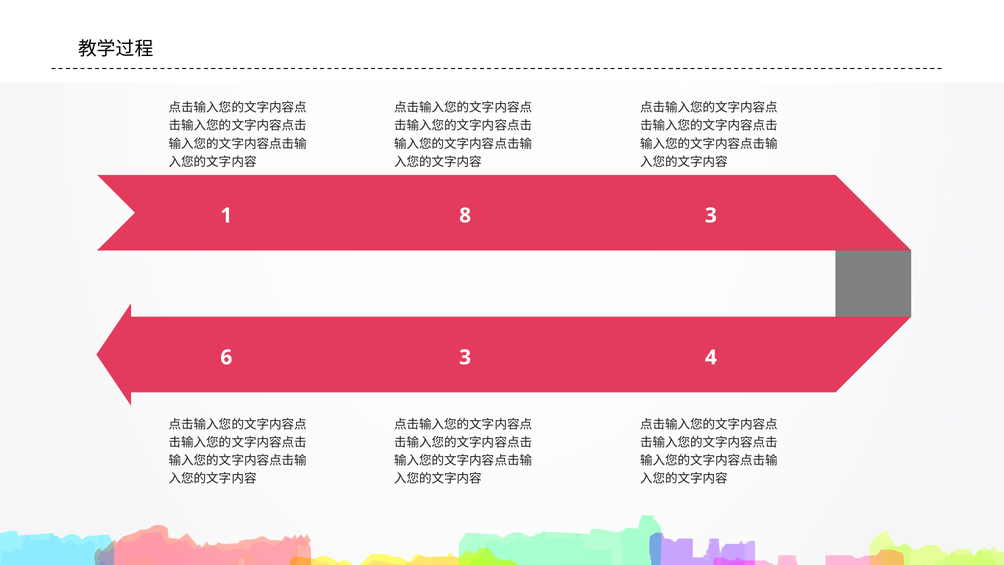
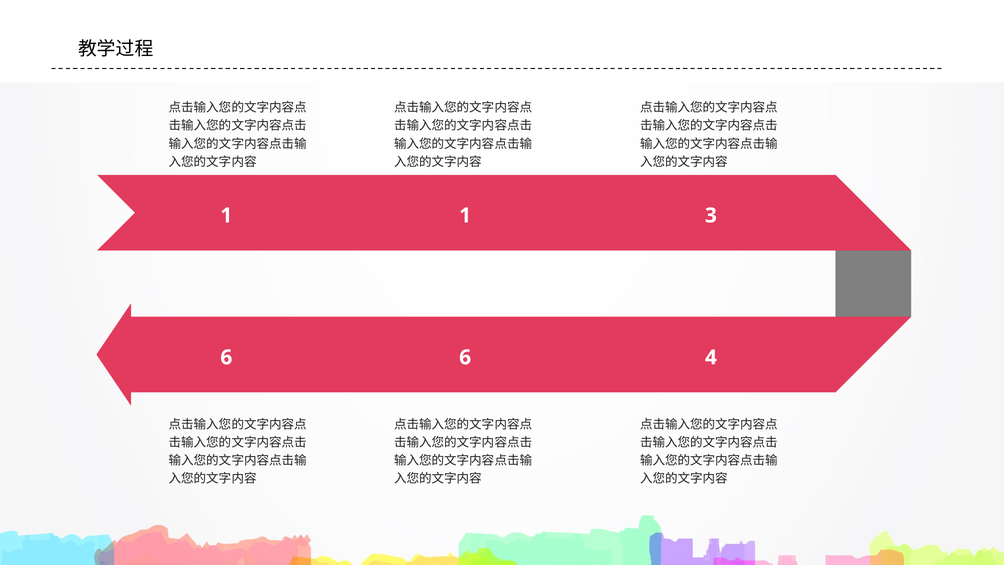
1 8: 8 -> 1
6 3: 3 -> 6
